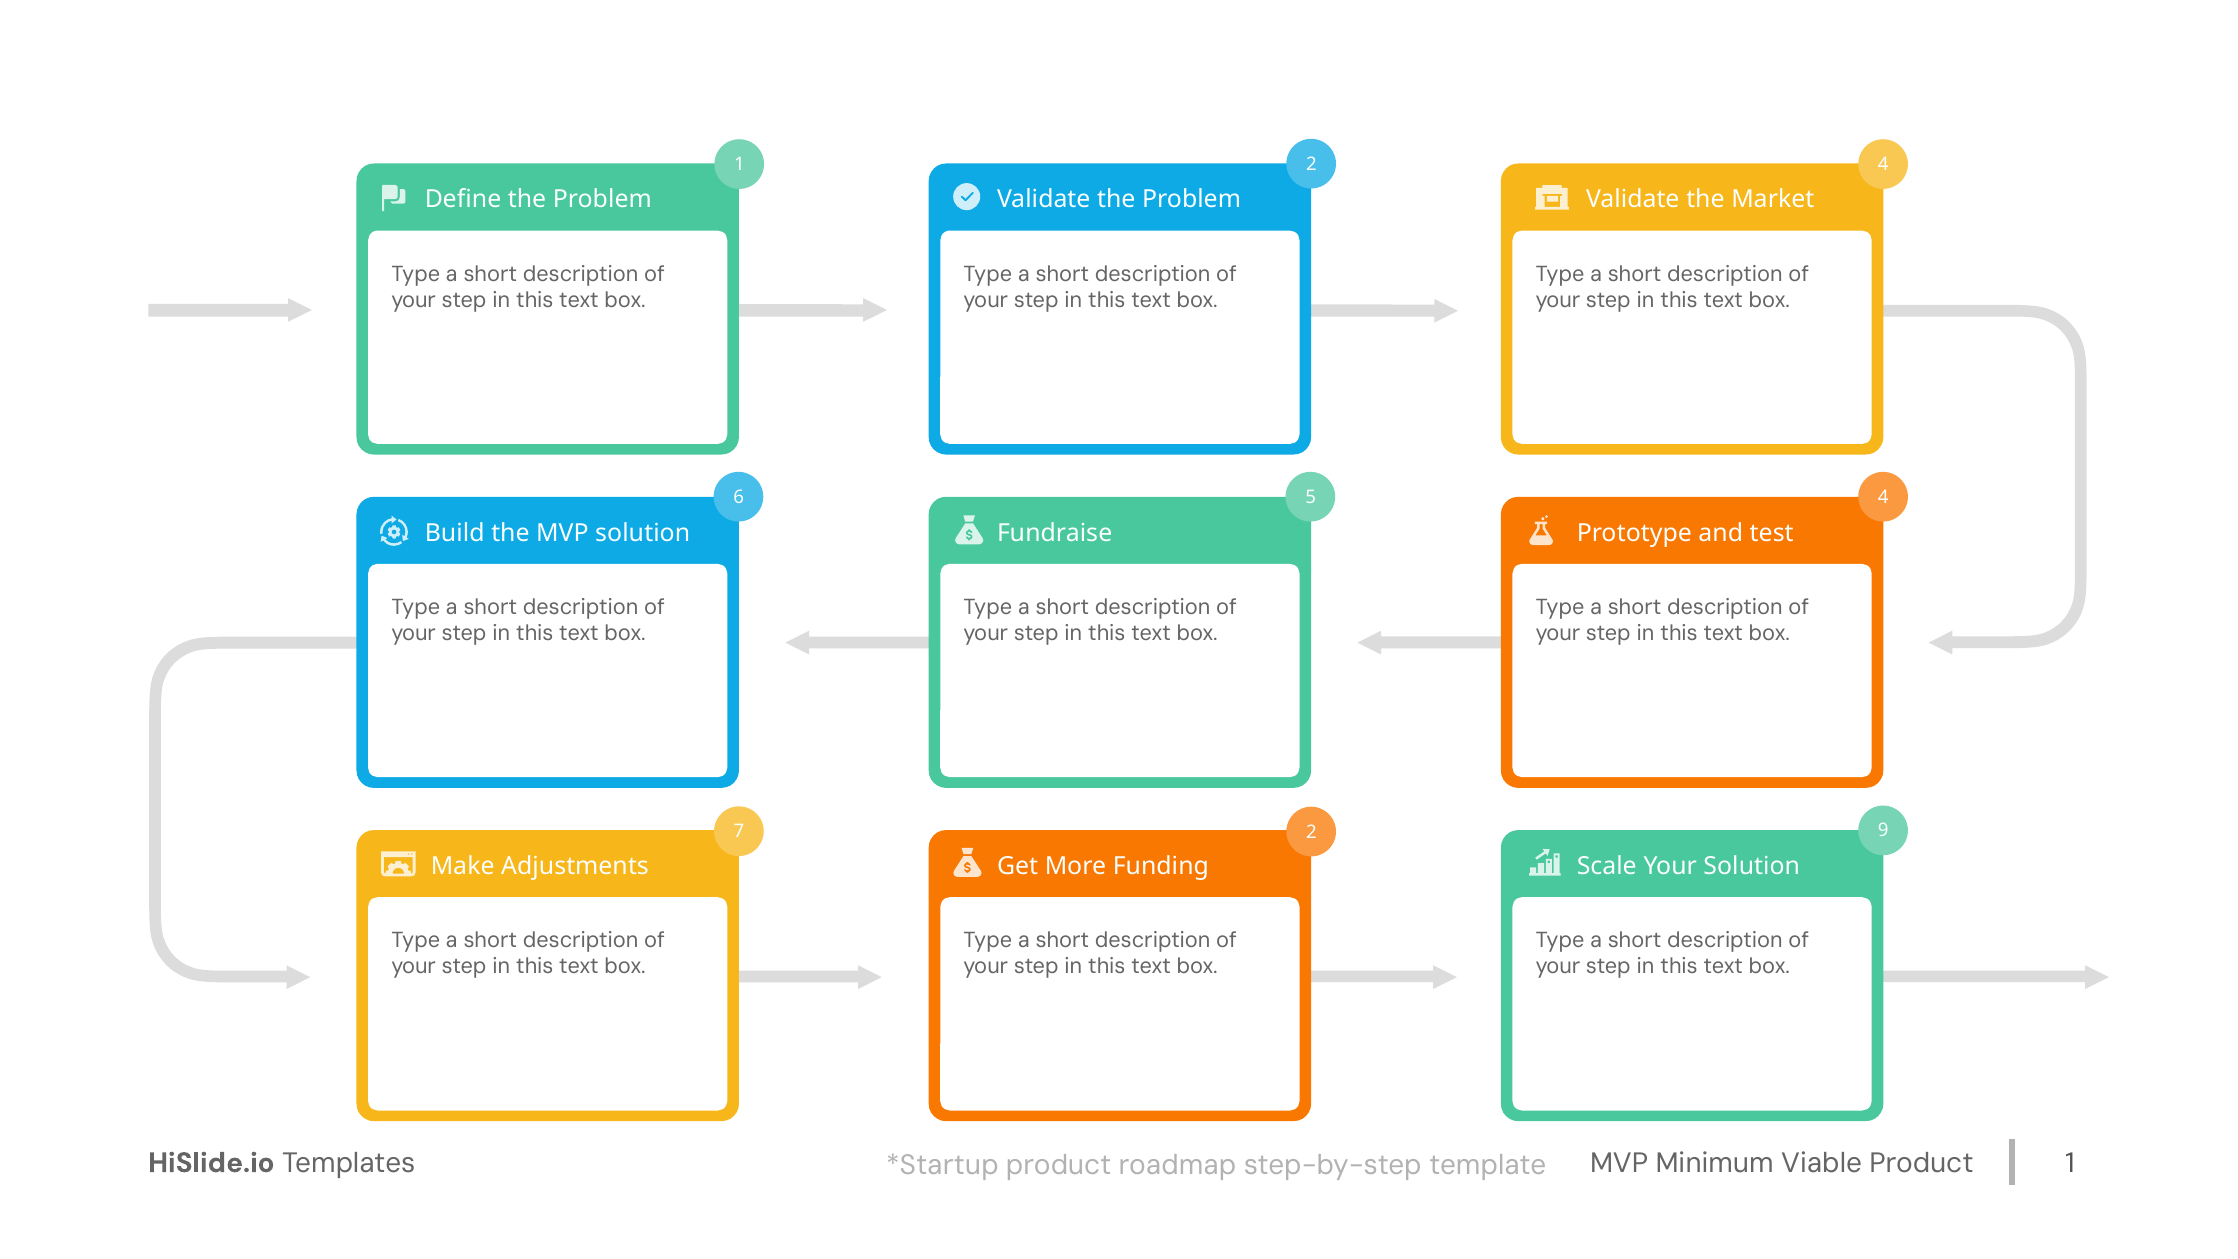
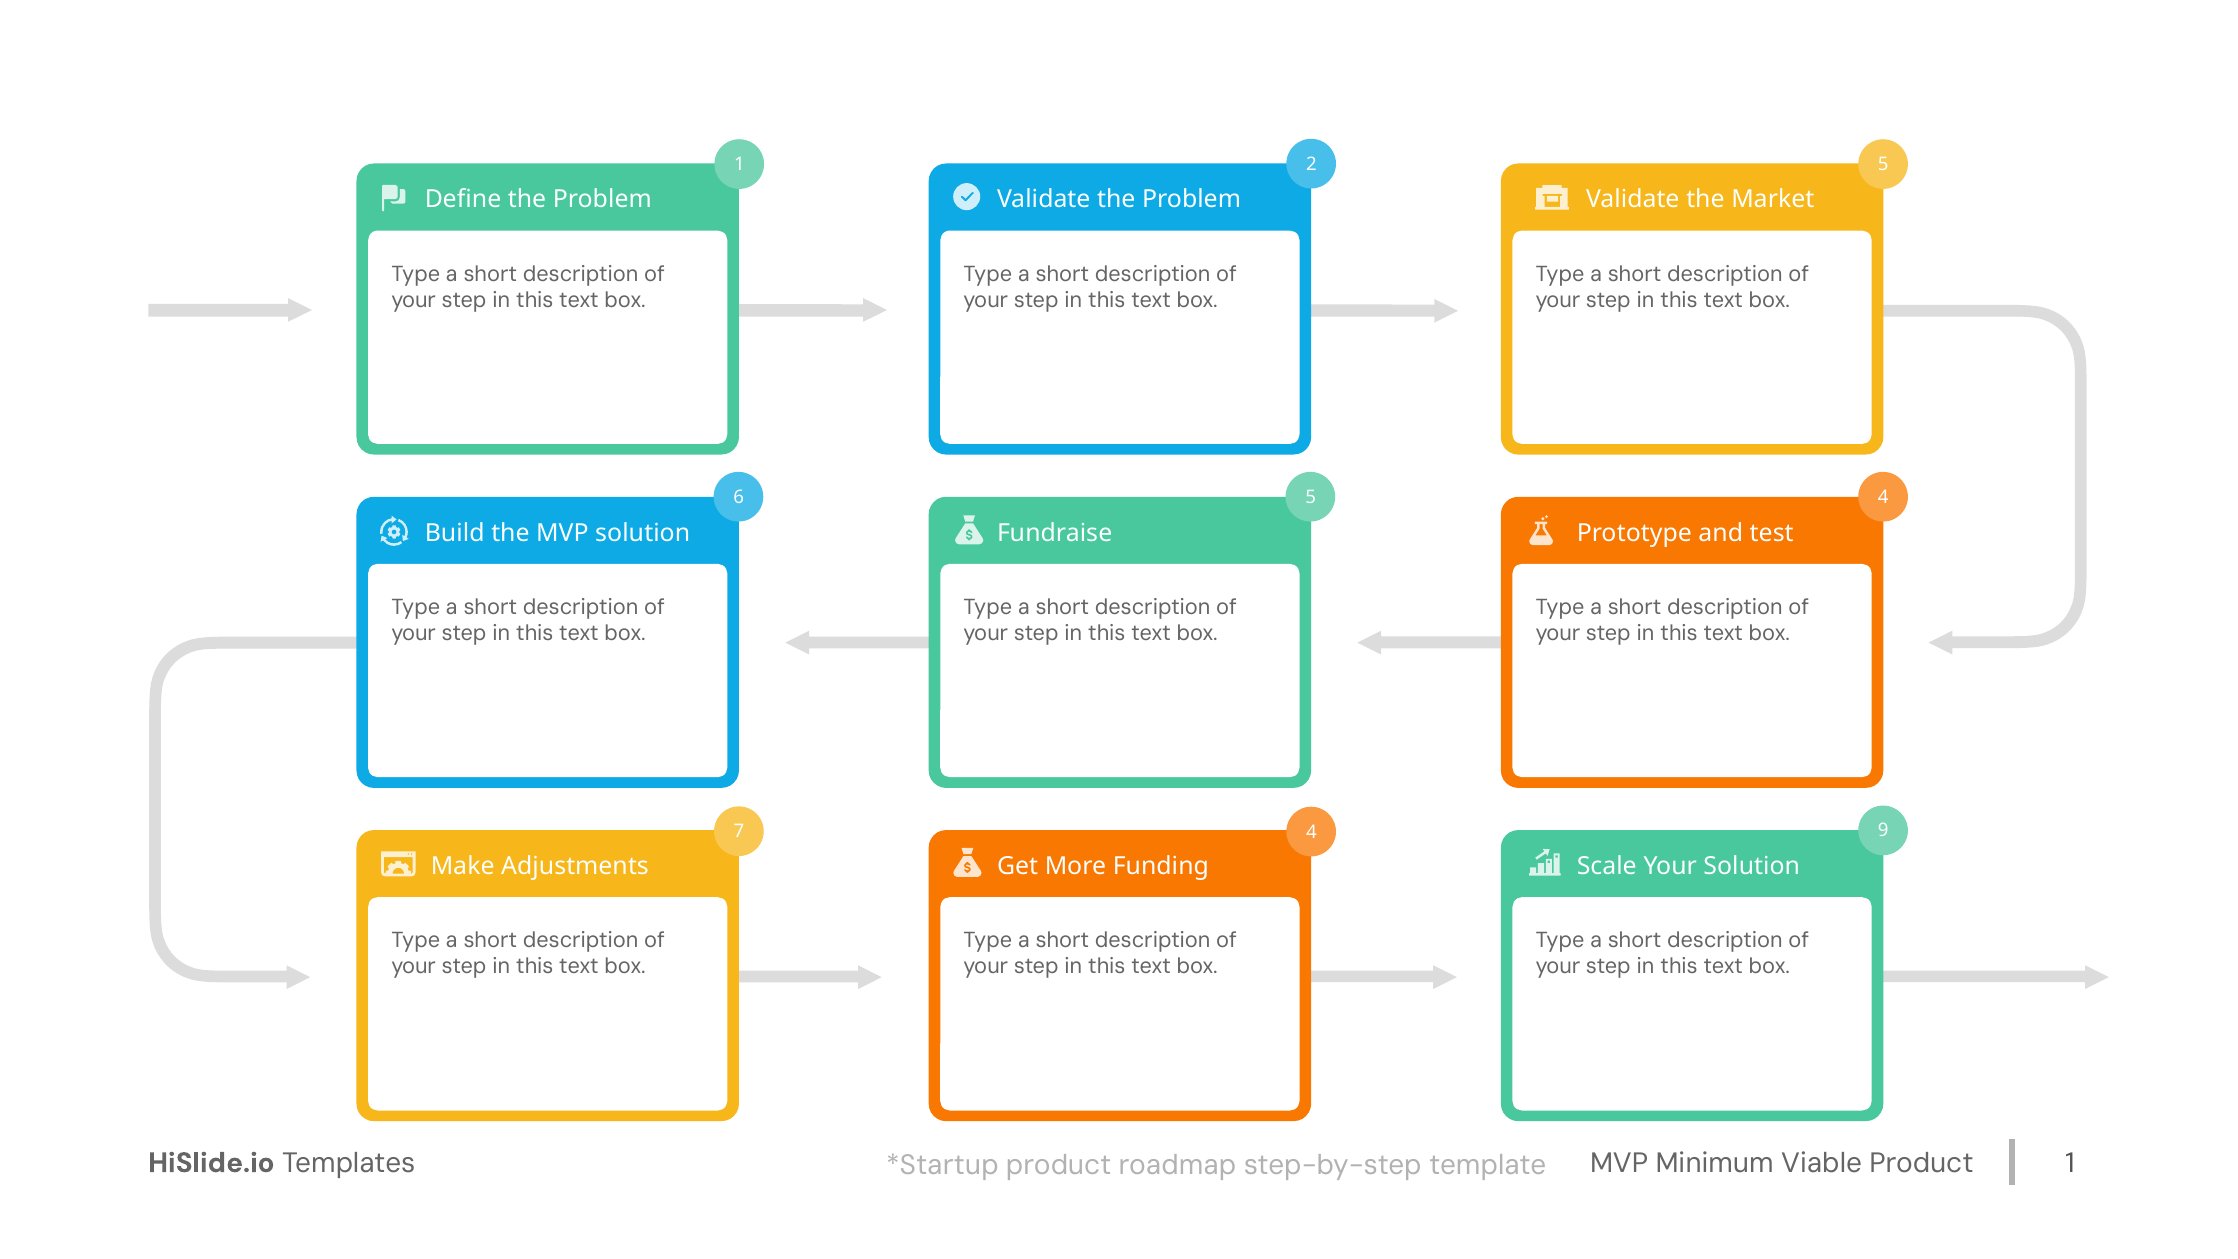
2 4: 4 -> 5
7 2: 2 -> 4
